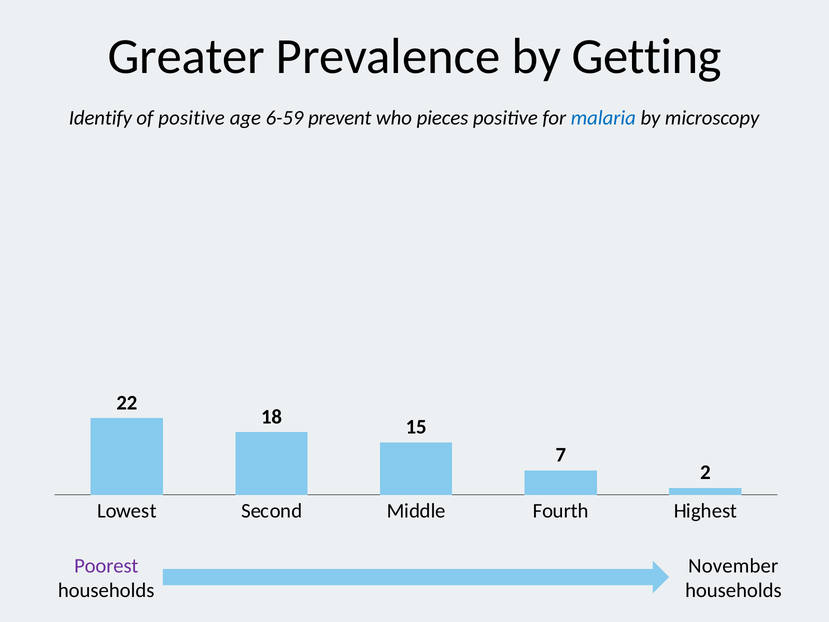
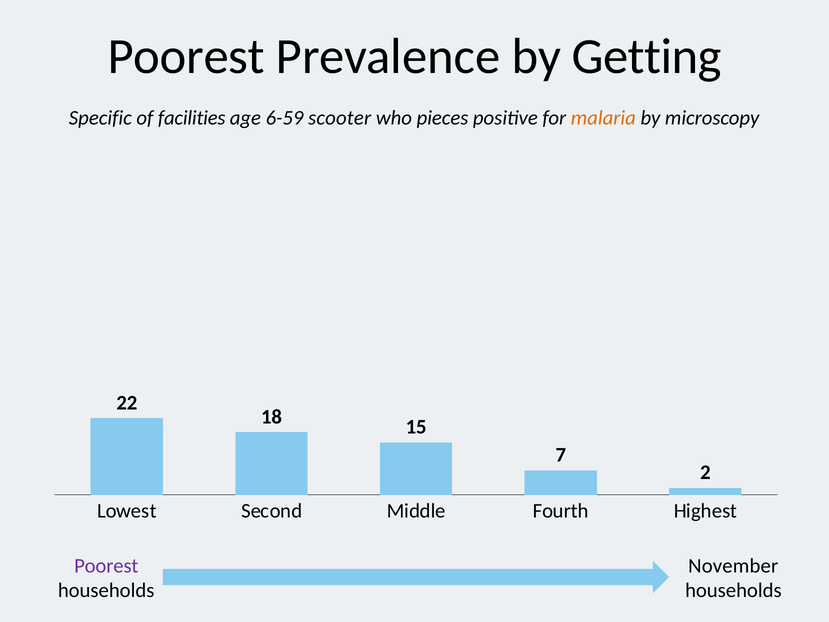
Greater at (186, 57): Greater -> Poorest
Identify: Identify -> Specific
of positive: positive -> facilities
prevent: prevent -> scooter
malaria colour: blue -> orange
